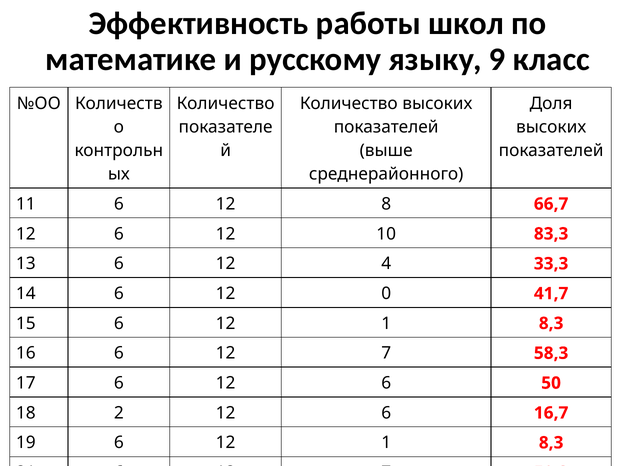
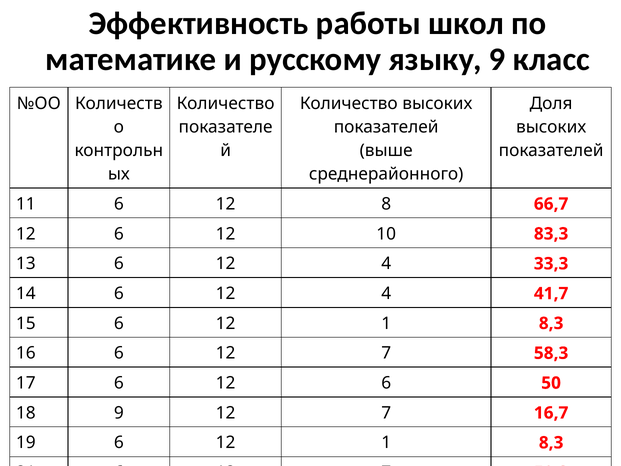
14 6 12 0: 0 -> 4
18 2: 2 -> 9
6 at (386, 413): 6 -> 7
